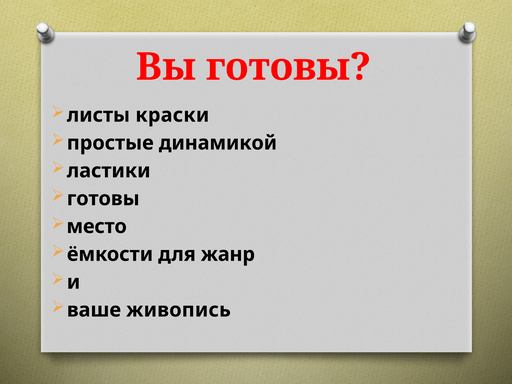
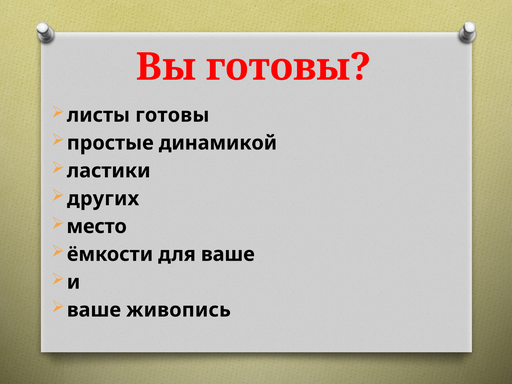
листы краски: краски -> готовы
готовы at (103, 199): готовы -> других
для жанр: жанр -> ваше
